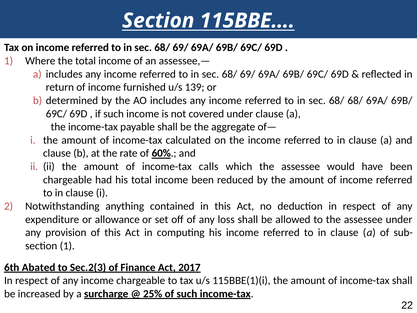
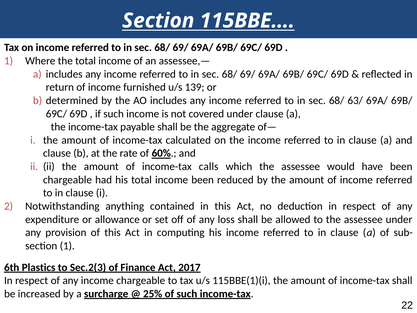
68/ 68/: 68/ -> 63/
Abated: Abated -> Plastics
